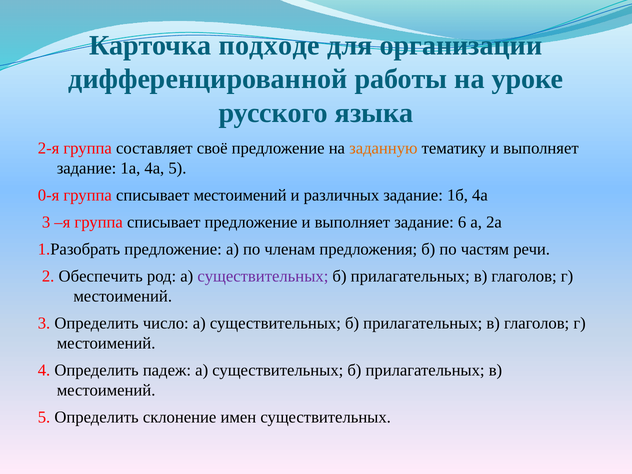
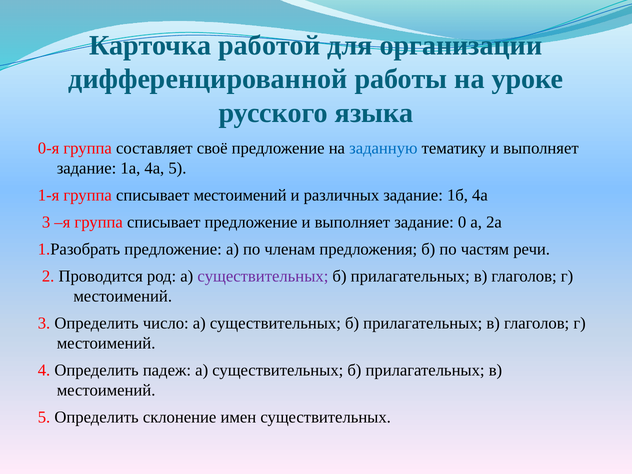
подходе: подходе -> работой
2-я: 2-я -> 0-я
заданную colour: orange -> blue
0-я: 0-я -> 1-я
6: 6 -> 0
Обеспечить: Обеспечить -> Проводится
